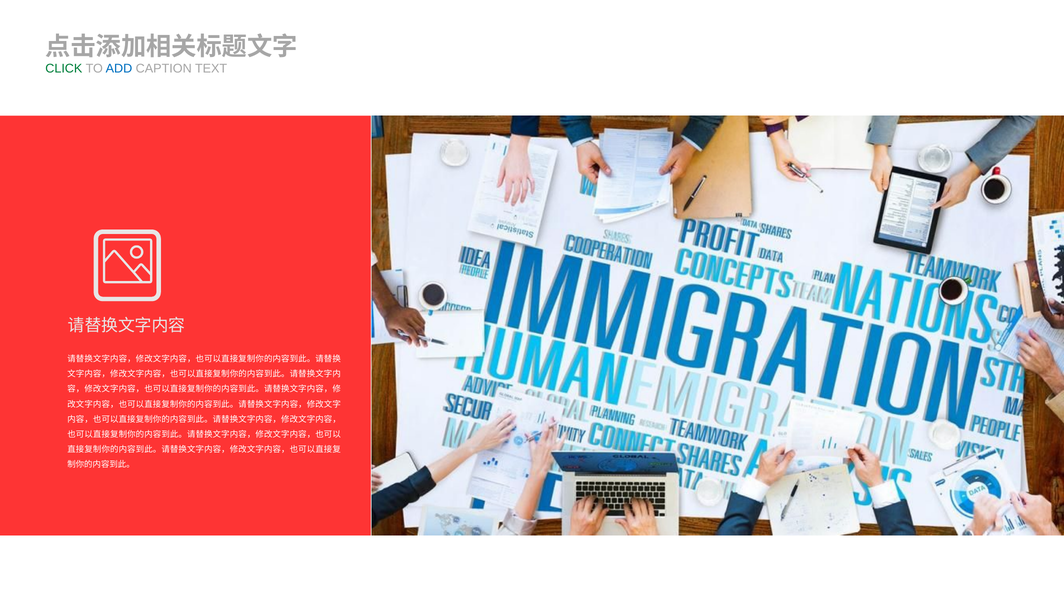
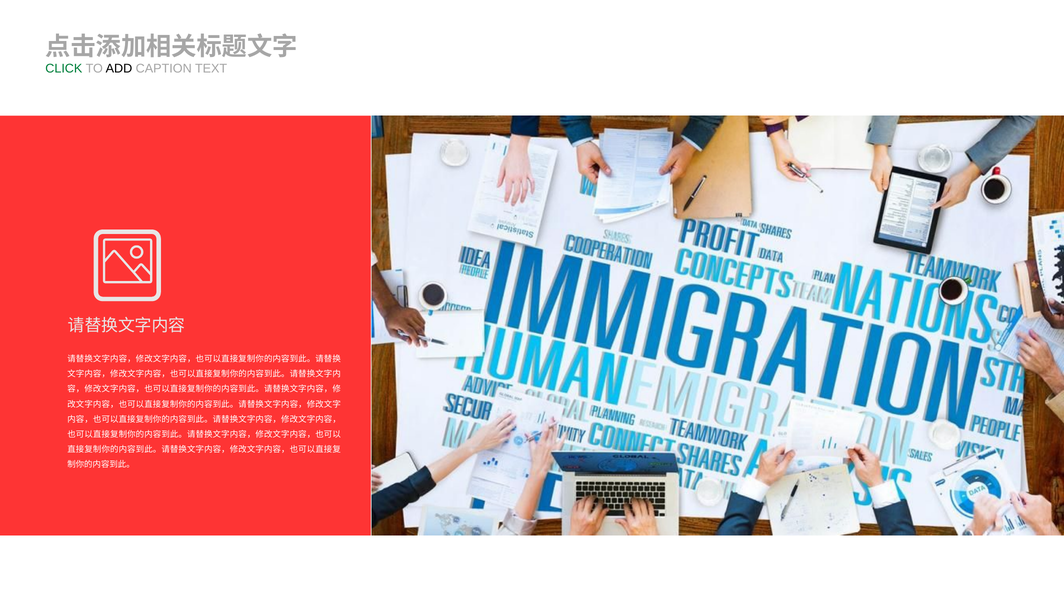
ADD colour: blue -> black
